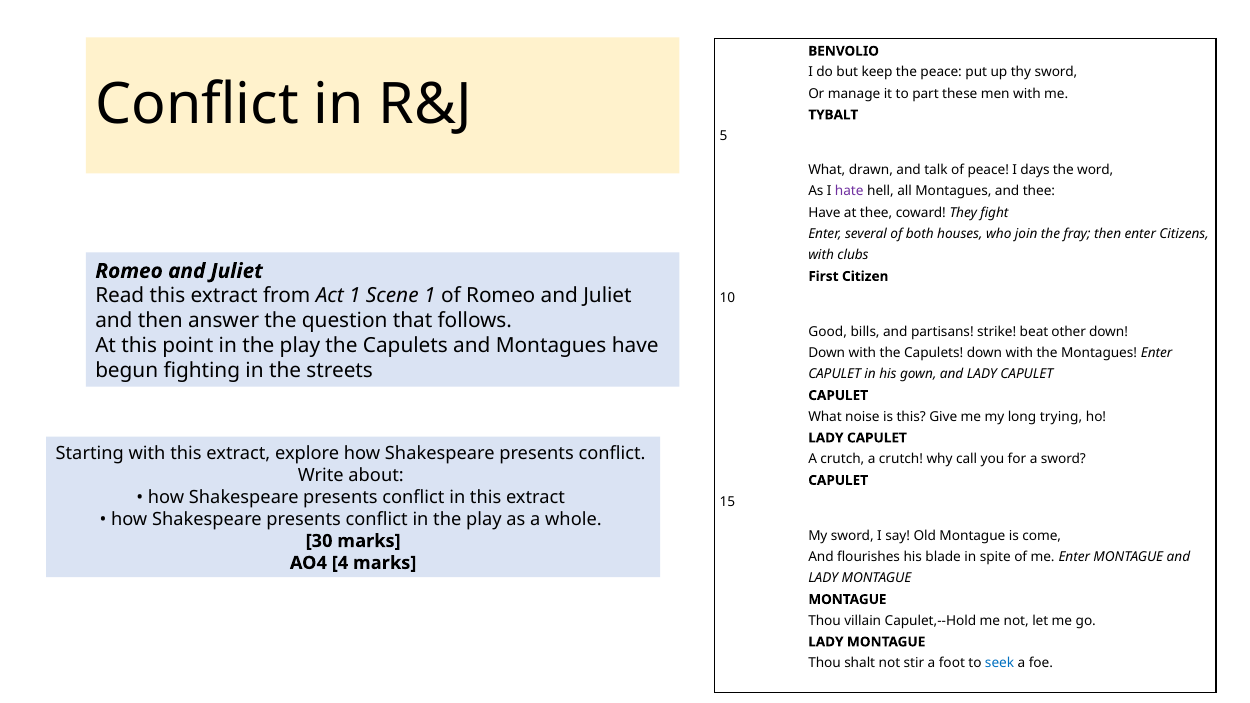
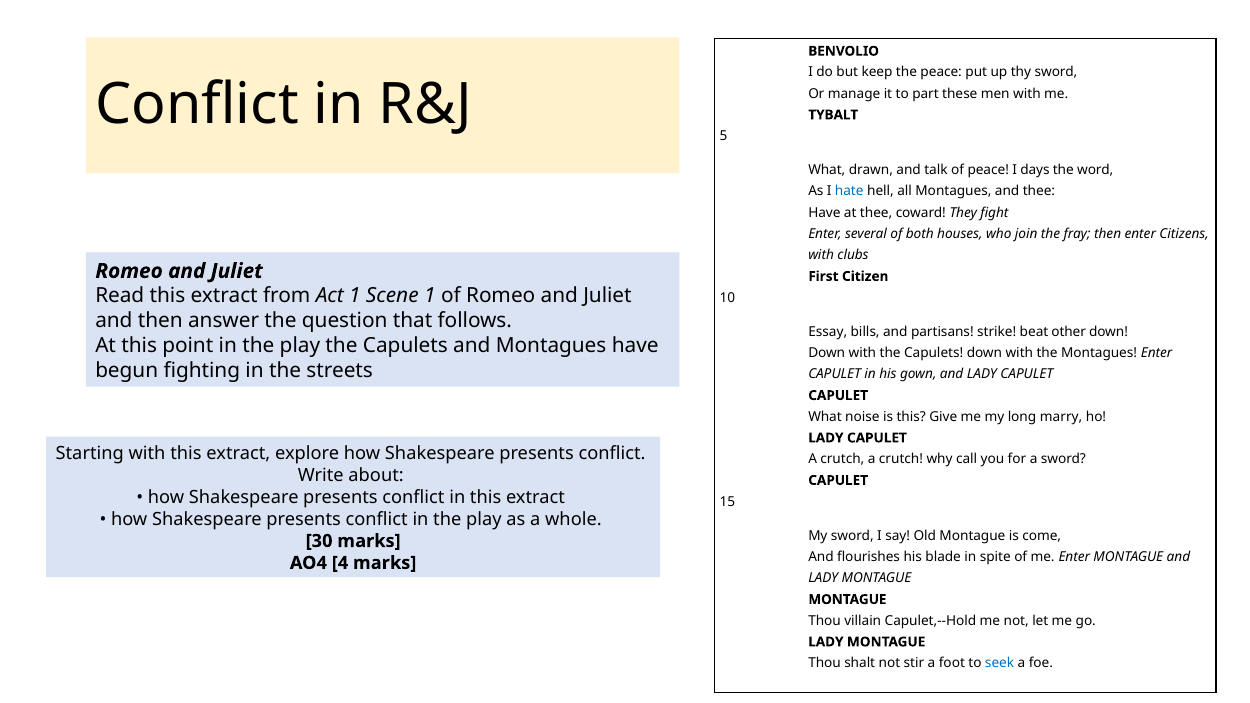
hate colour: purple -> blue
Good: Good -> Essay
trying: trying -> marry
